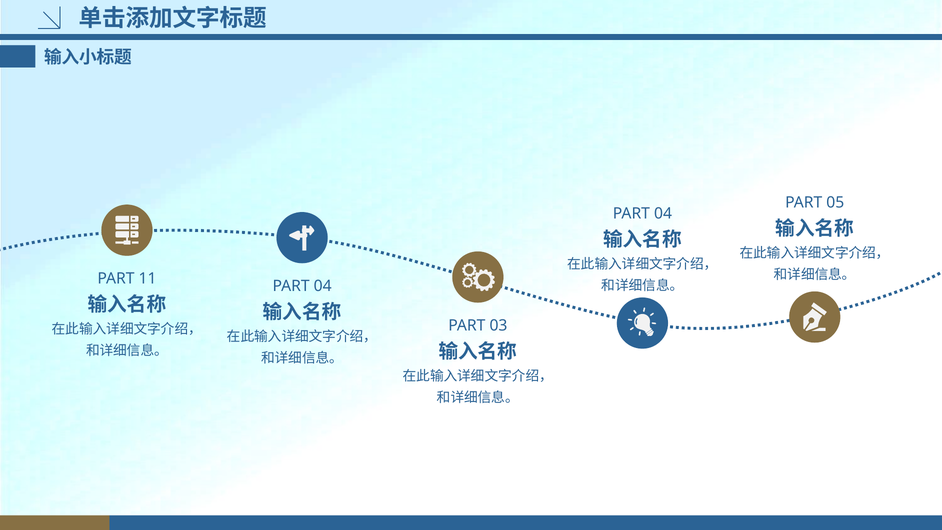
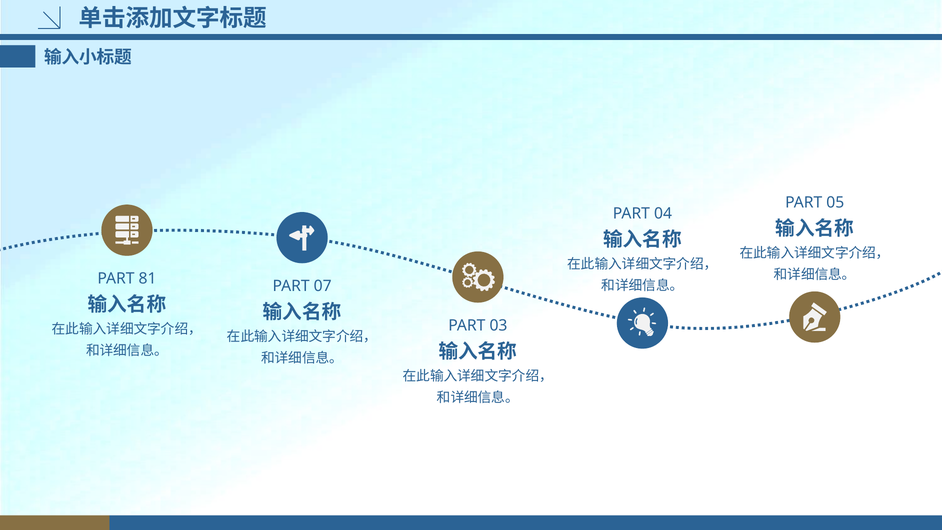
11: 11 -> 81
04 at (323, 286): 04 -> 07
